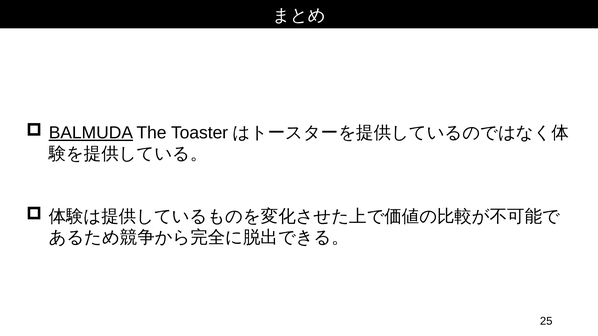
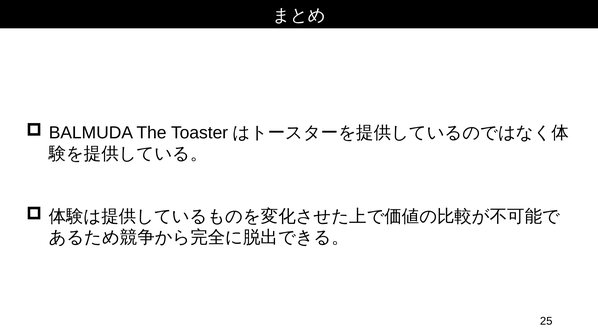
BALMUDA underline: present -> none
